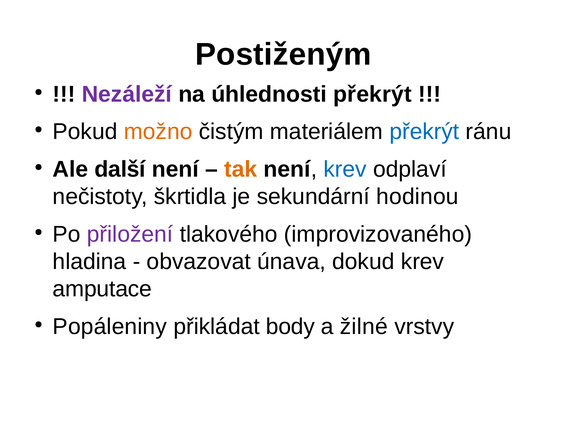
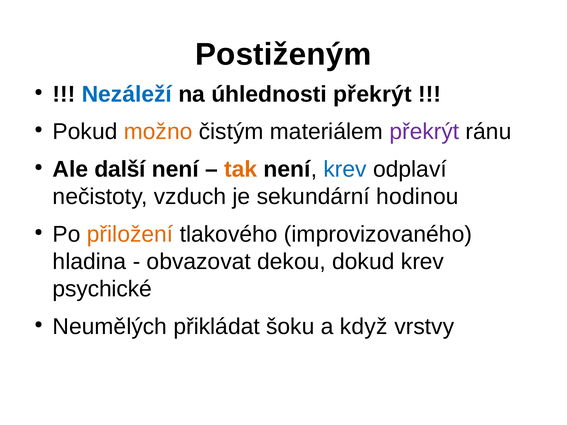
Nezáleží colour: purple -> blue
překrýt at (424, 132) colour: blue -> purple
škrtidla: škrtidla -> vzduch
přiložení colour: purple -> orange
únava: únava -> dekou
amputace: amputace -> psychické
Popáleniny: Popáleniny -> Neumělých
body: body -> šoku
žilné: žilné -> když
